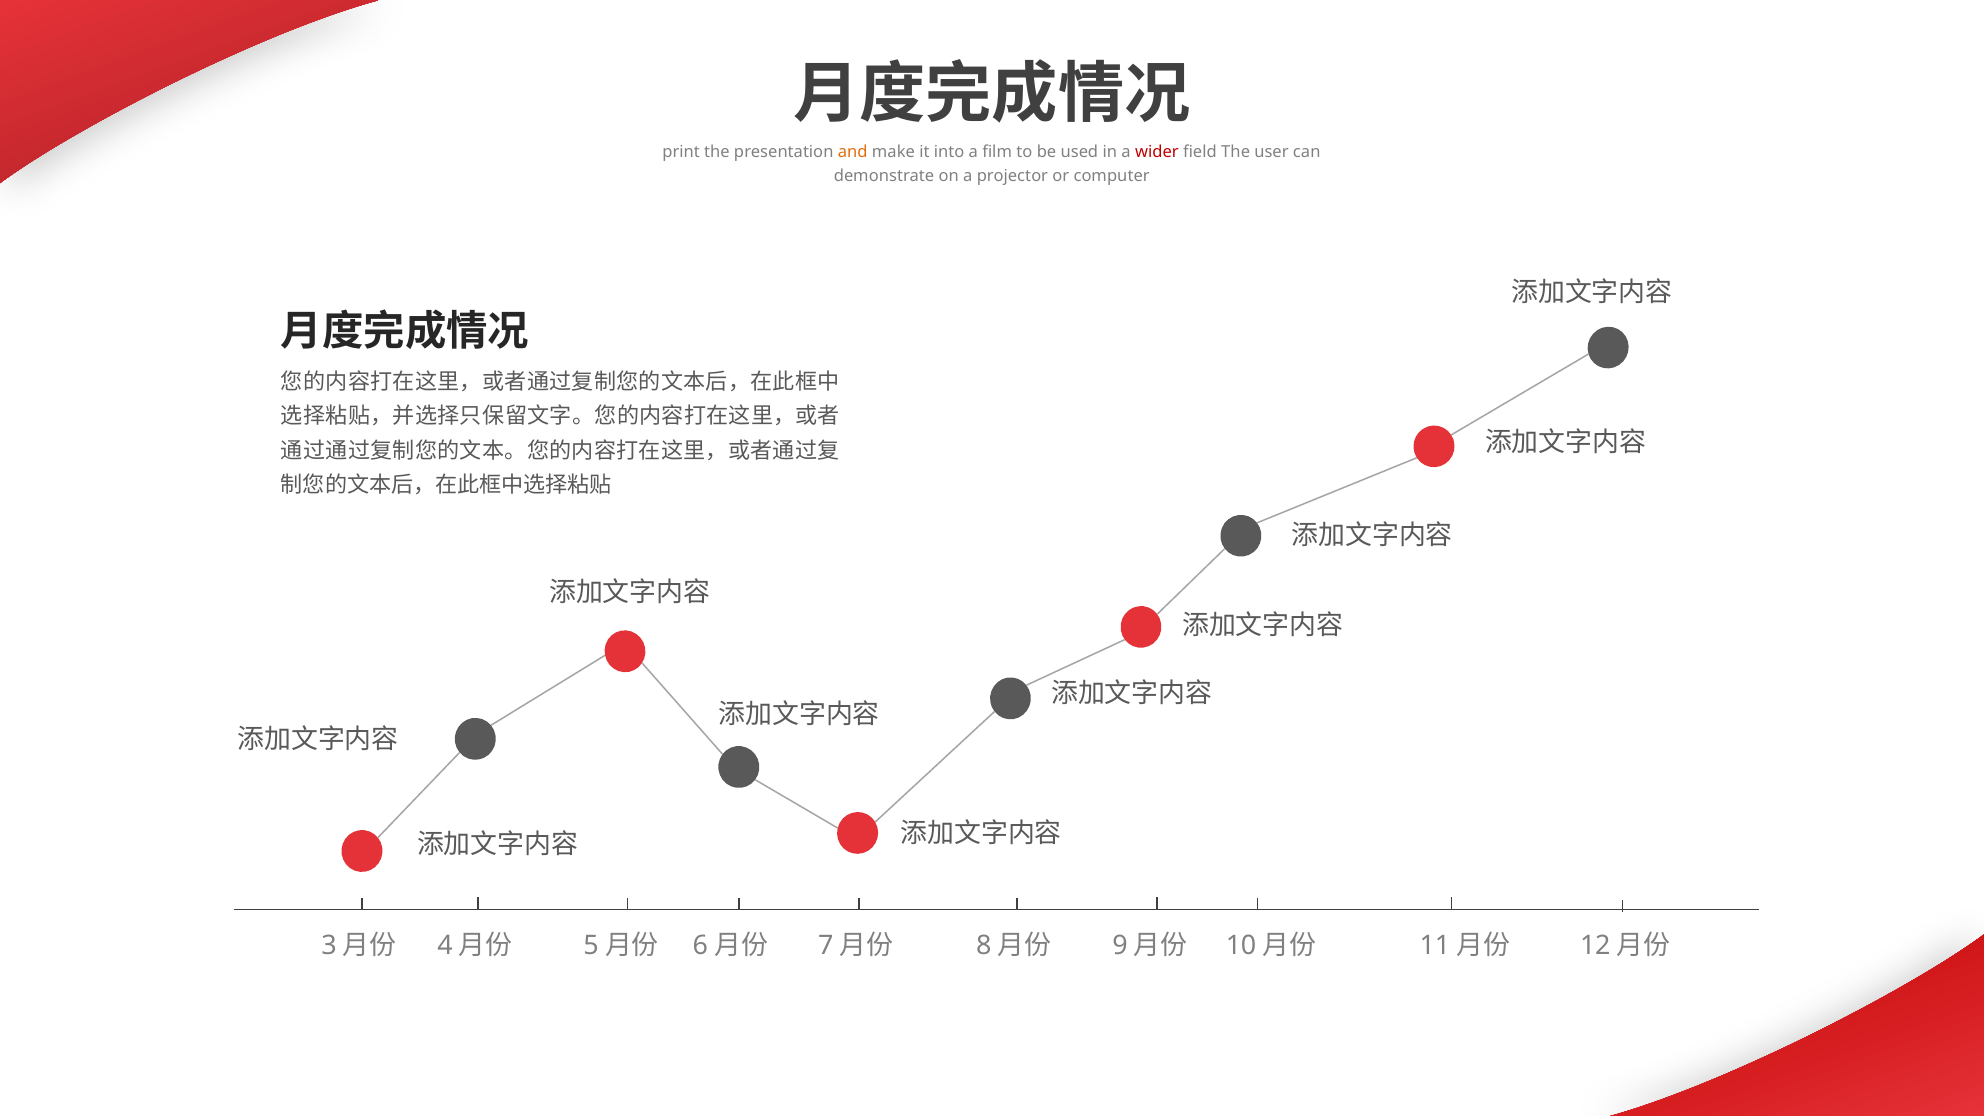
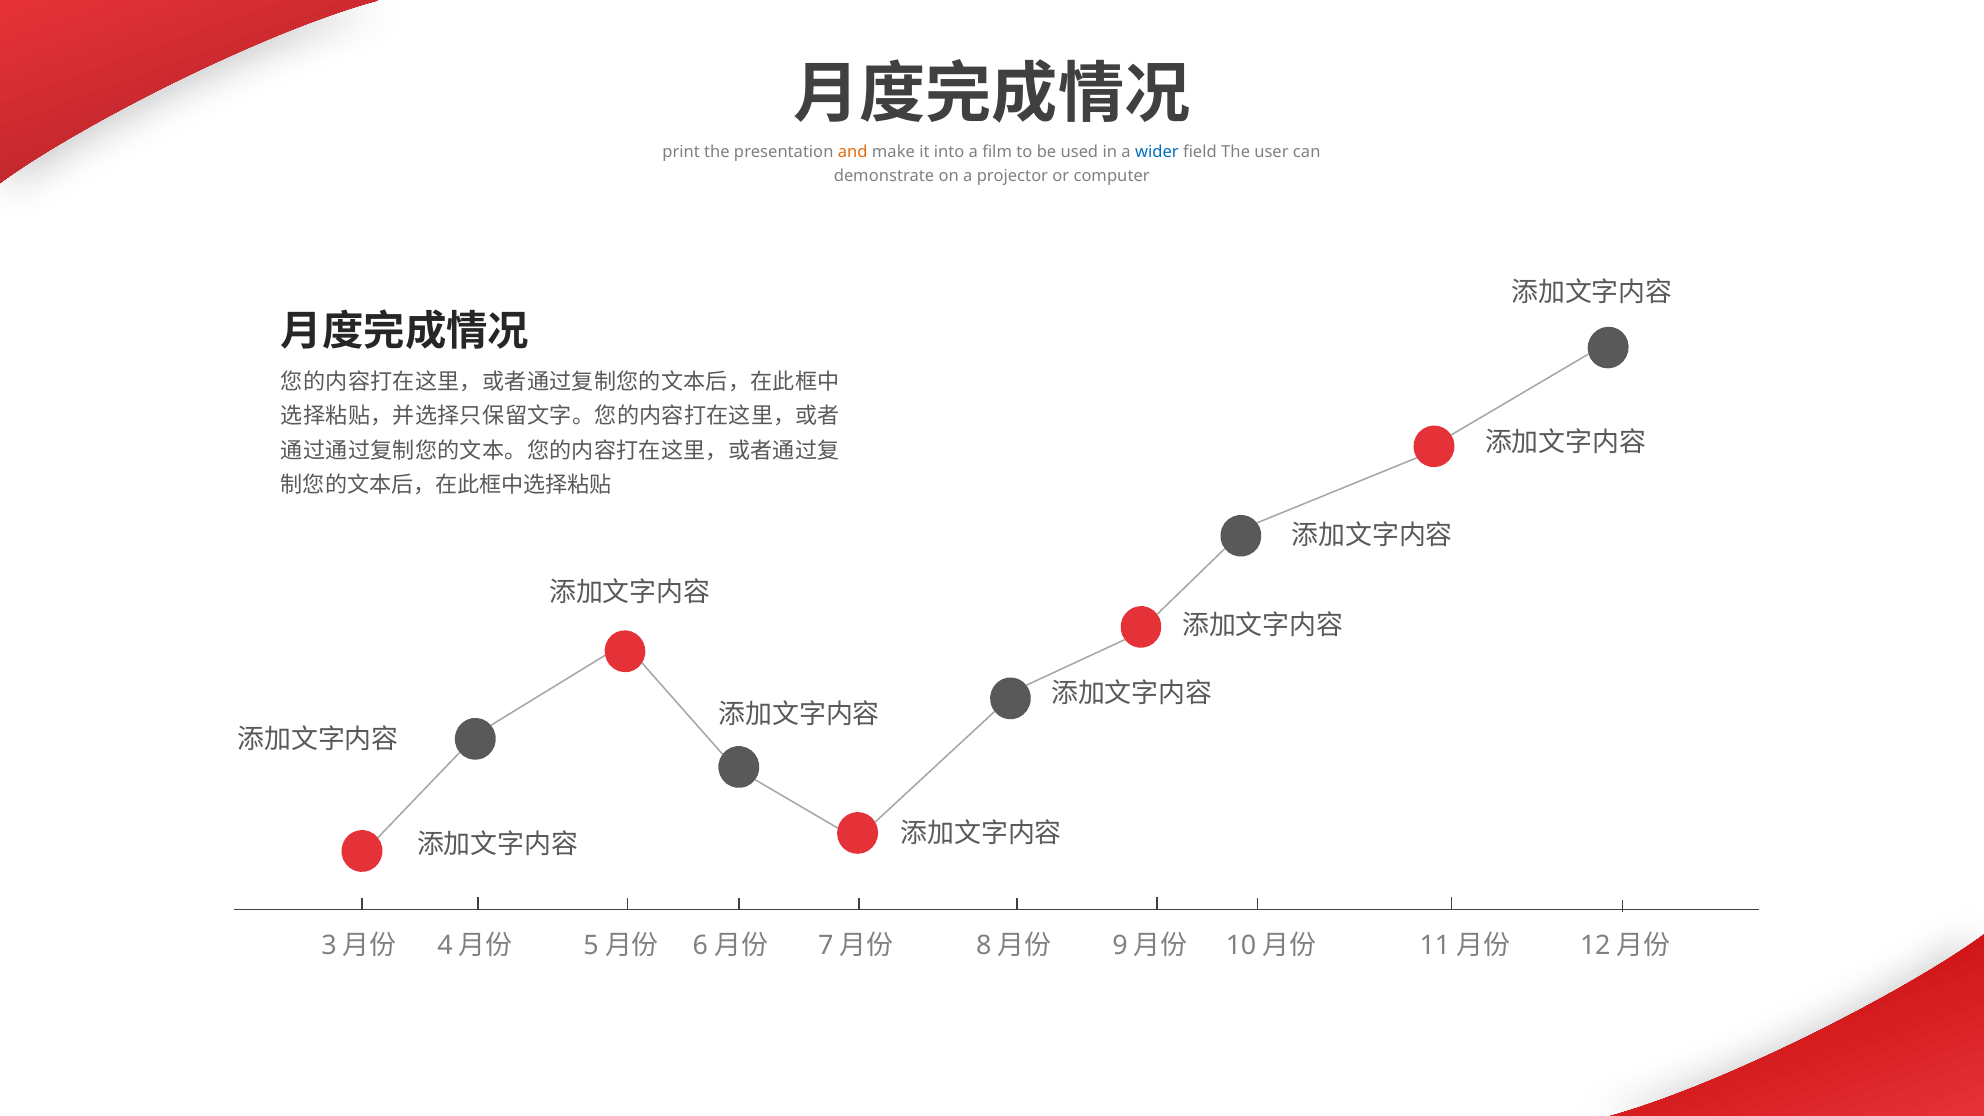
wider colour: red -> blue
